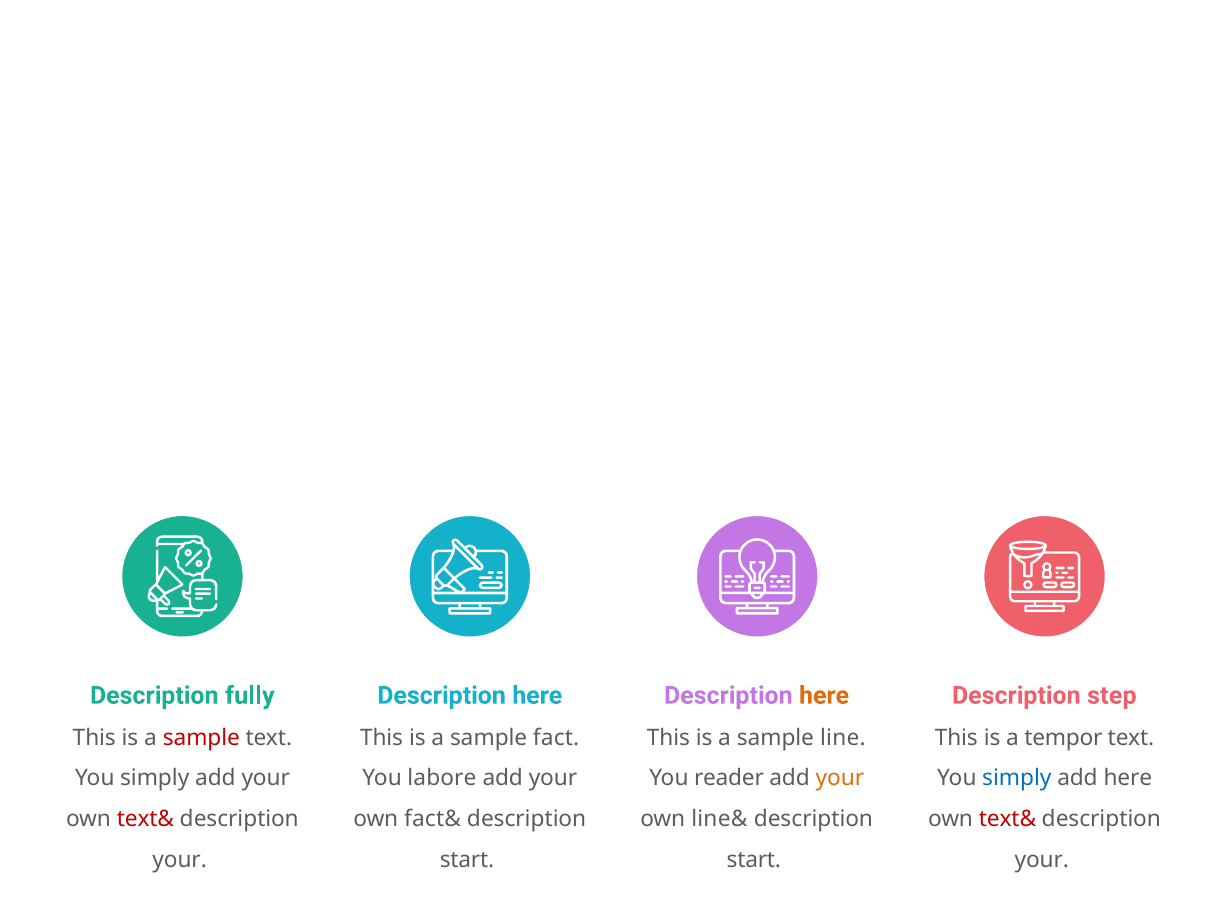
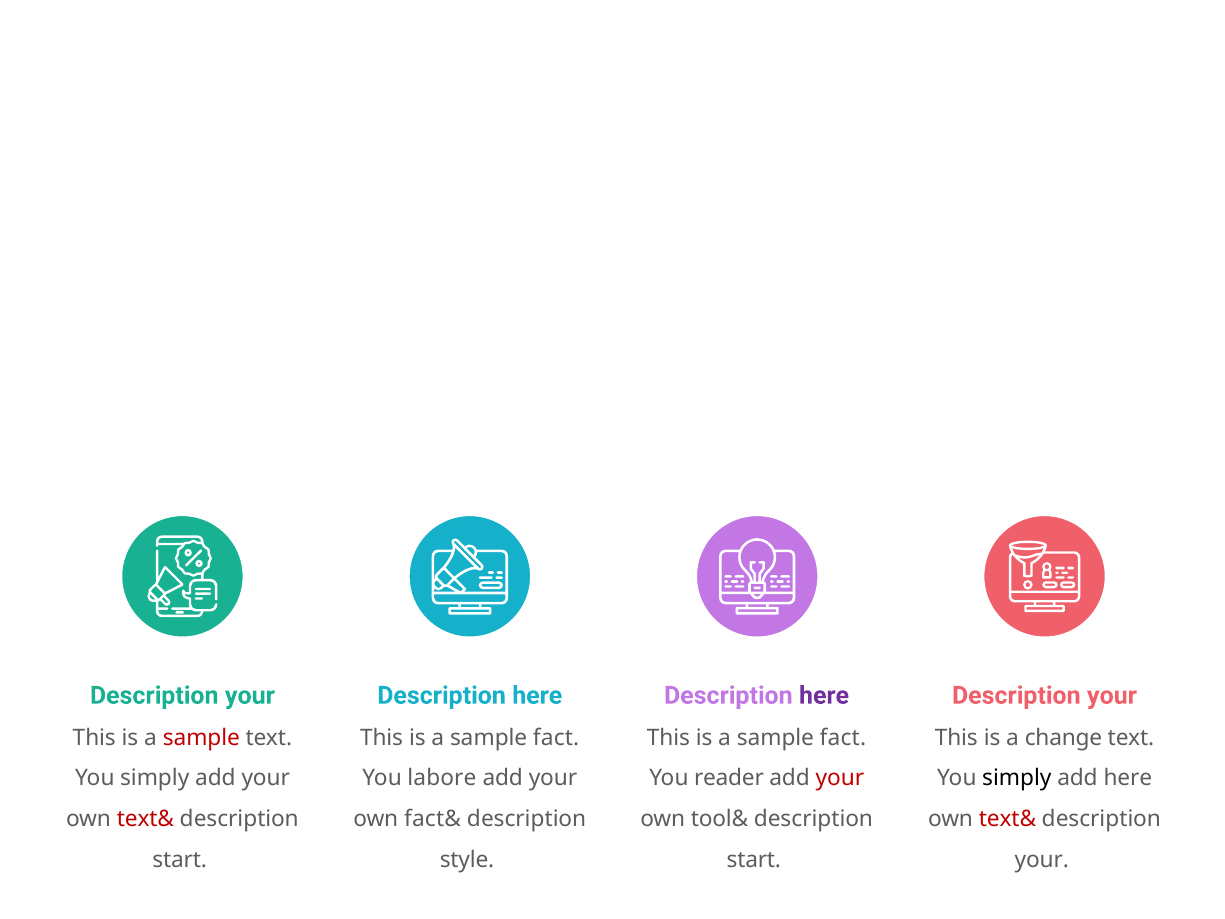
fully at (250, 695): fully -> your
here at (824, 695) colour: orange -> purple
step at (1112, 695): step -> your
line at (843, 737): line -> fact
tempor: tempor -> change
your at (840, 778) colour: orange -> red
simply at (1017, 778) colour: blue -> black
line&: line& -> tool&
your at (180, 860): your -> start
start at (467, 860): start -> style
